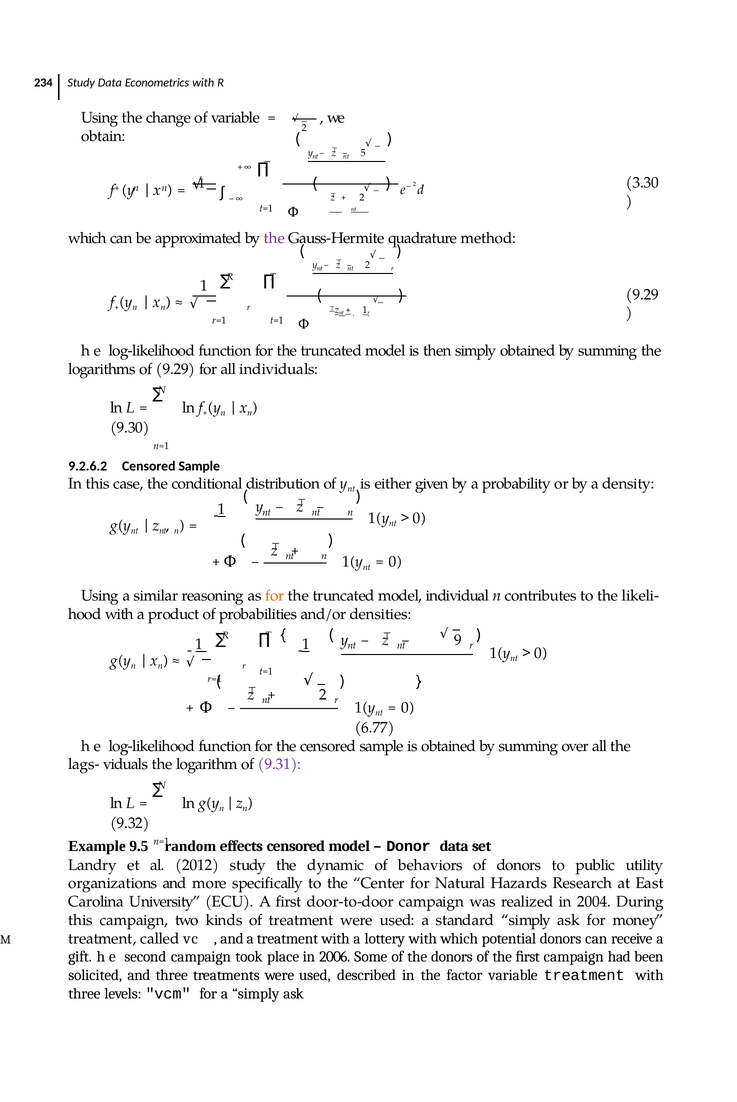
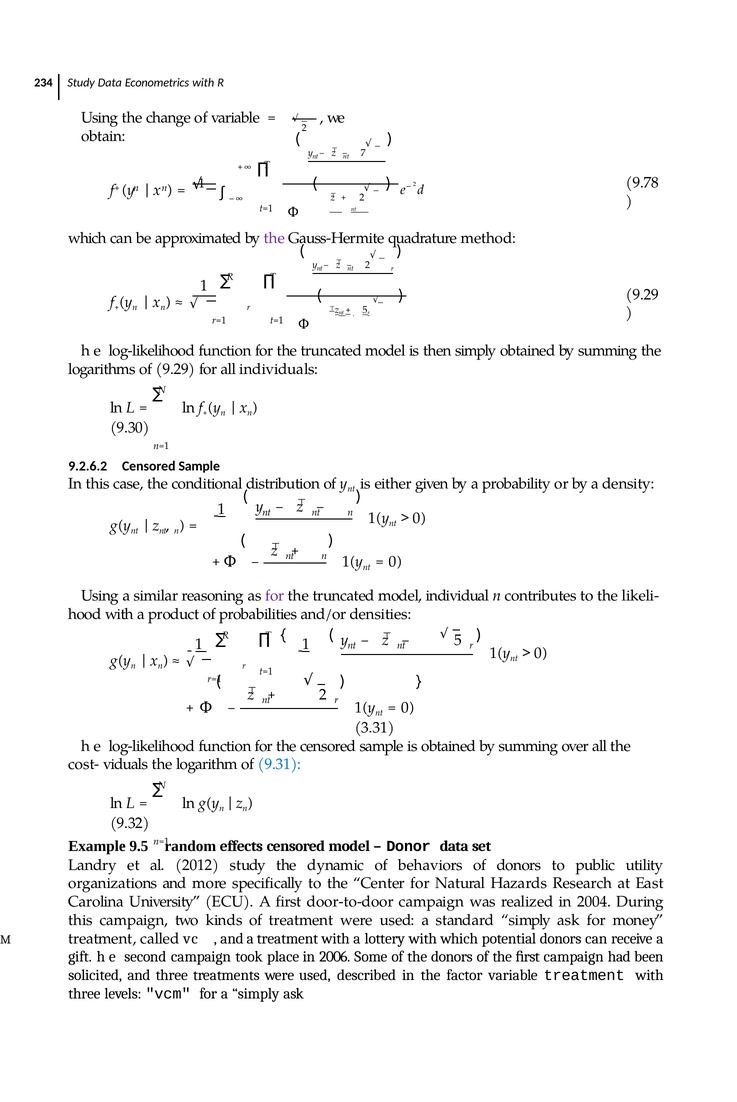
5: 5 -> 7
3.30: 3.30 -> 9.78
1 at (365, 309): 1 -> 5
for at (275, 595) colour: orange -> purple
9 at (458, 639): 9 -> 5
6.77: 6.77 -> 3.31
lags-: lags- -> cost-
9.31 colour: purple -> blue
